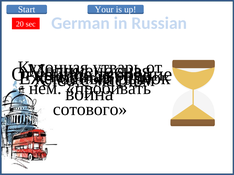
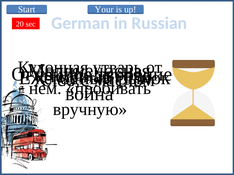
сотового: сотового -> вручную
